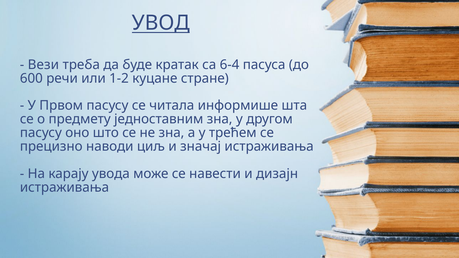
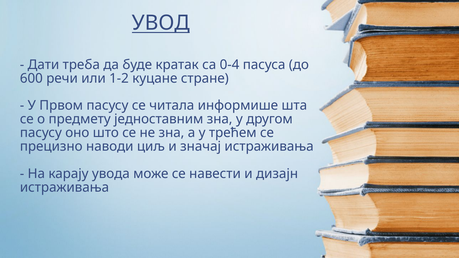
Вези: Вези -> Дати
6-4: 6-4 -> 0-4
